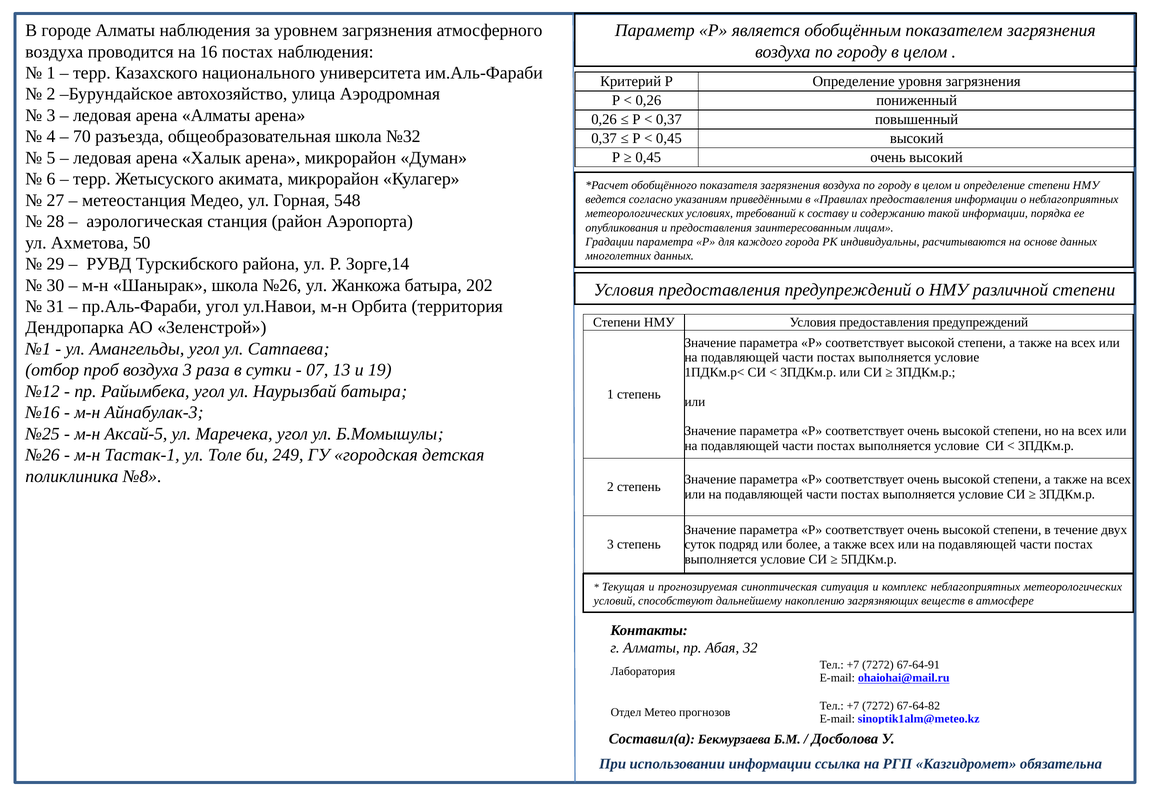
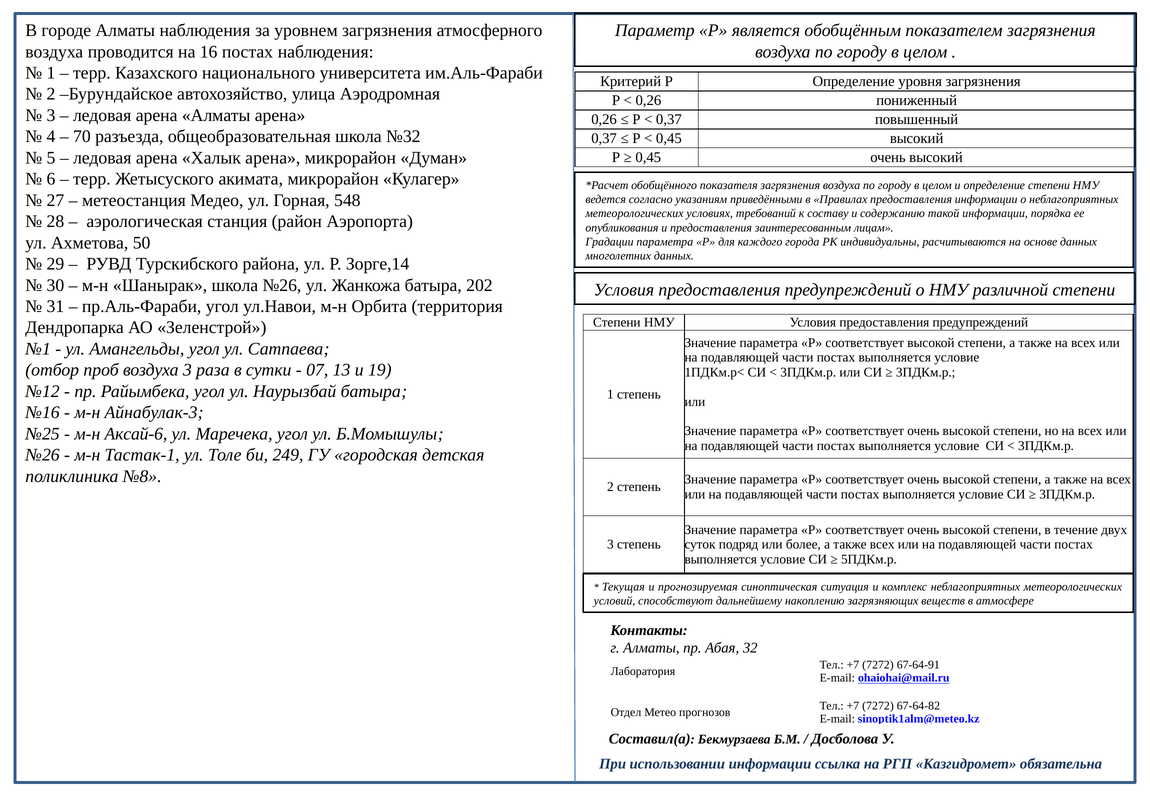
Аксай-5: Аксай-5 -> Аксай-6
